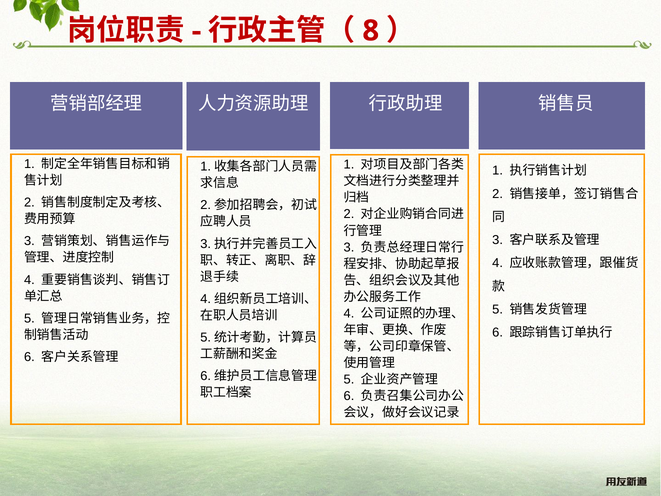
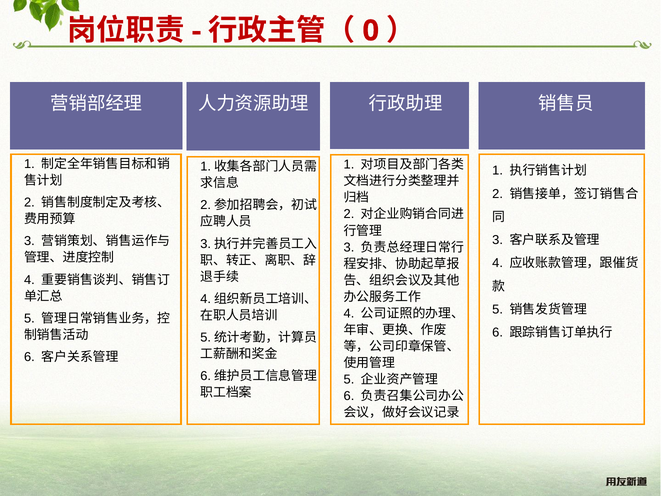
8: 8 -> 0
